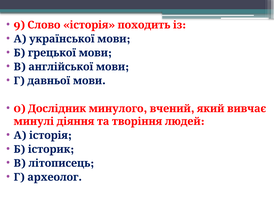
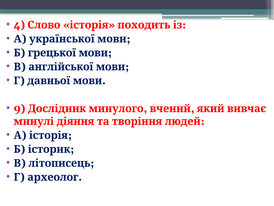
9: 9 -> 4
0: 0 -> 9
